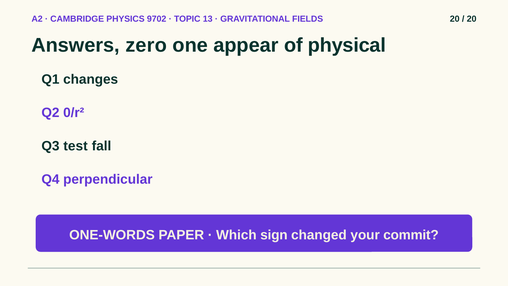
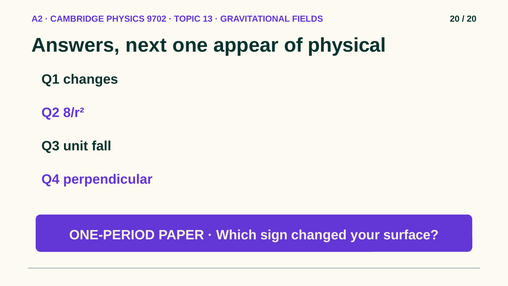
zero: zero -> next
0/r²: 0/r² -> 8/r²
test: test -> unit
ONE-WORDS: ONE-WORDS -> ONE-PERIOD
commit: commit -> surface
